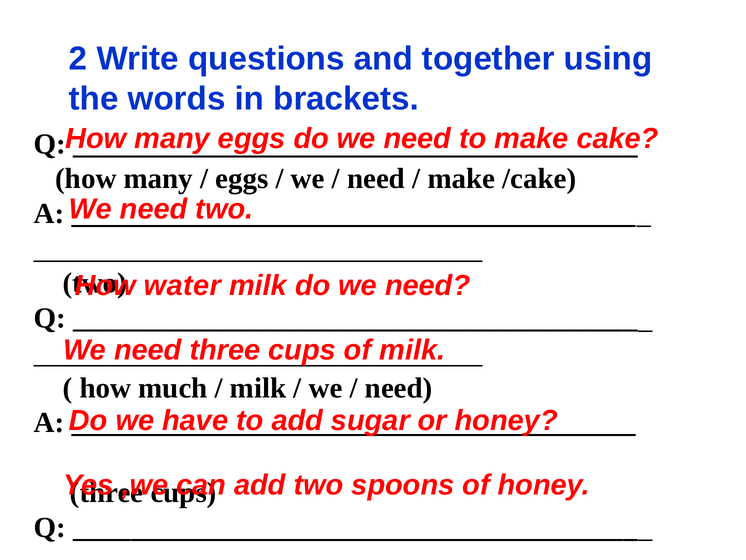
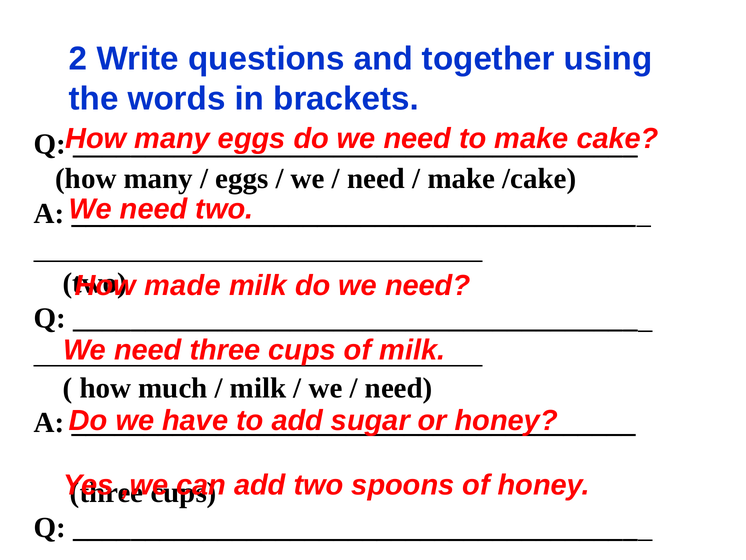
water: water -> made
